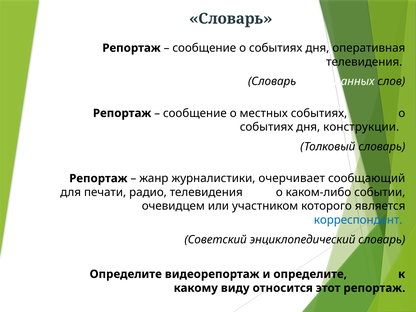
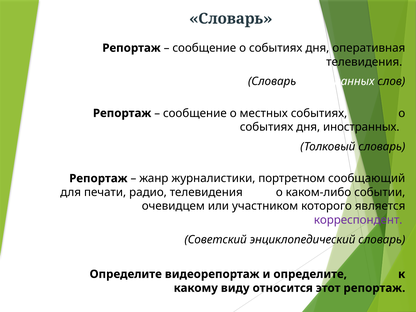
дня конструкции: конструкции -> иностранных
очерчивает: очерчивает -> портретном
корреспондент colour: blue -> purple
